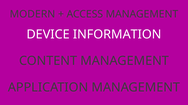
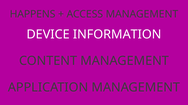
MODERN: MODERN -> HAPPENS
